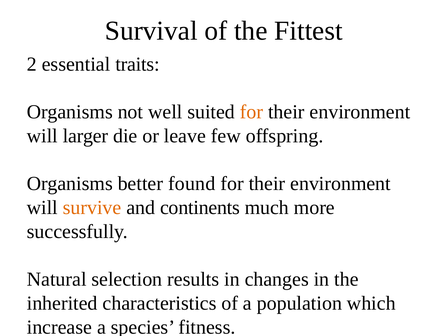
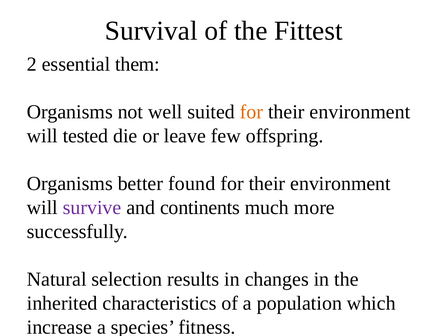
traits: traits -> them
larger: larger -> tested
survive colour: orange -> purple
